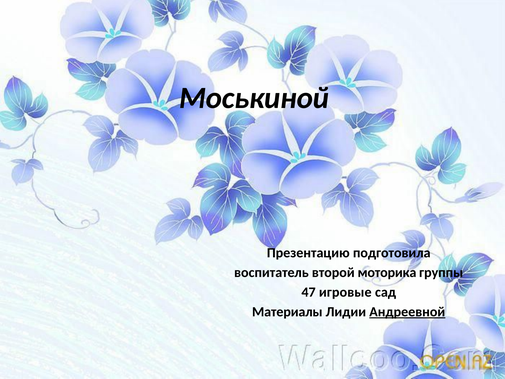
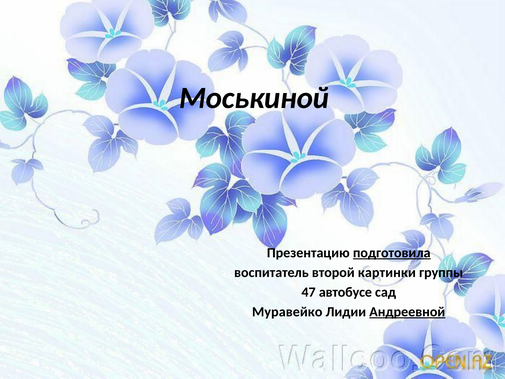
подготовила underline: none -> present
моторика: моторика -> картинки
игровые: игровые -> автобусе
Материалы: Материалы -> Муравейко
